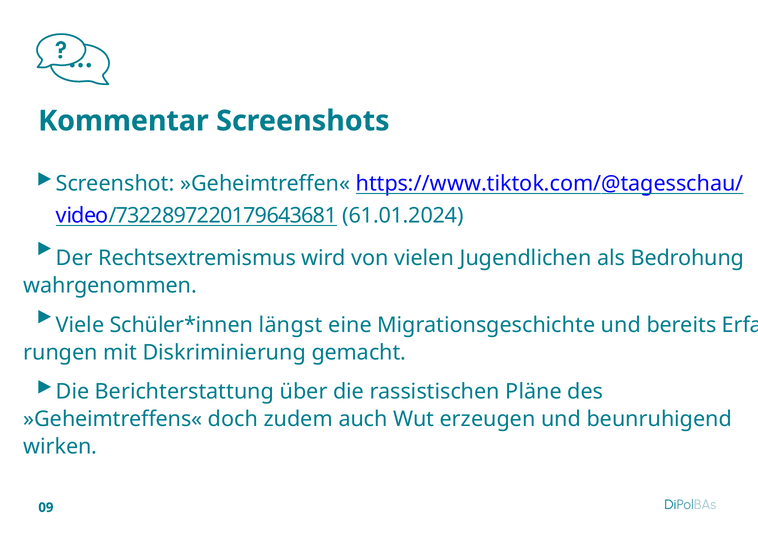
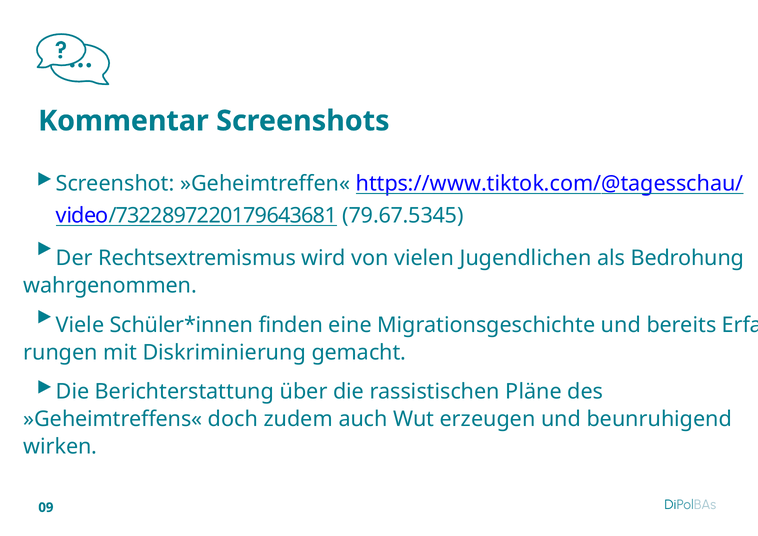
61.01.2024: 61.01.2024 -> 79.67.5345
längst: längst -> finden
